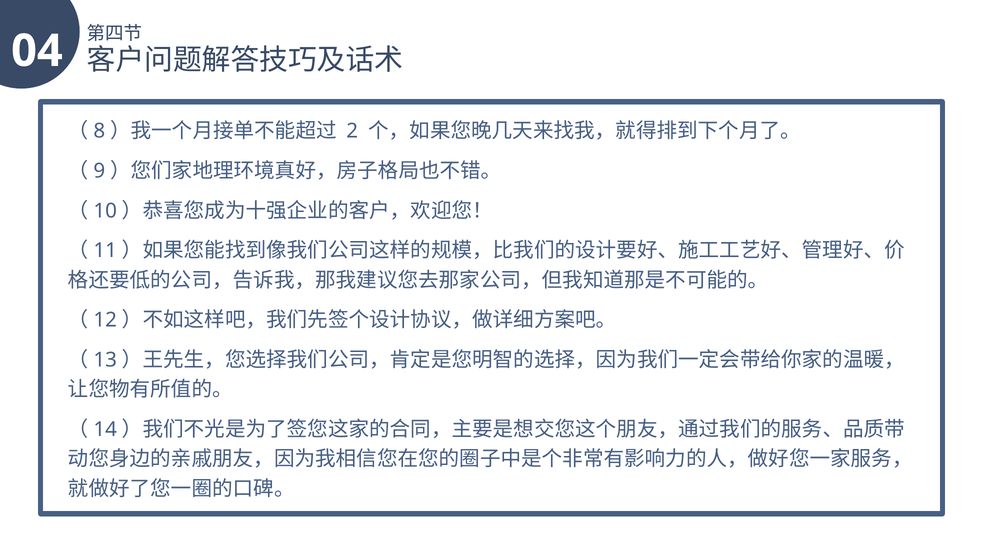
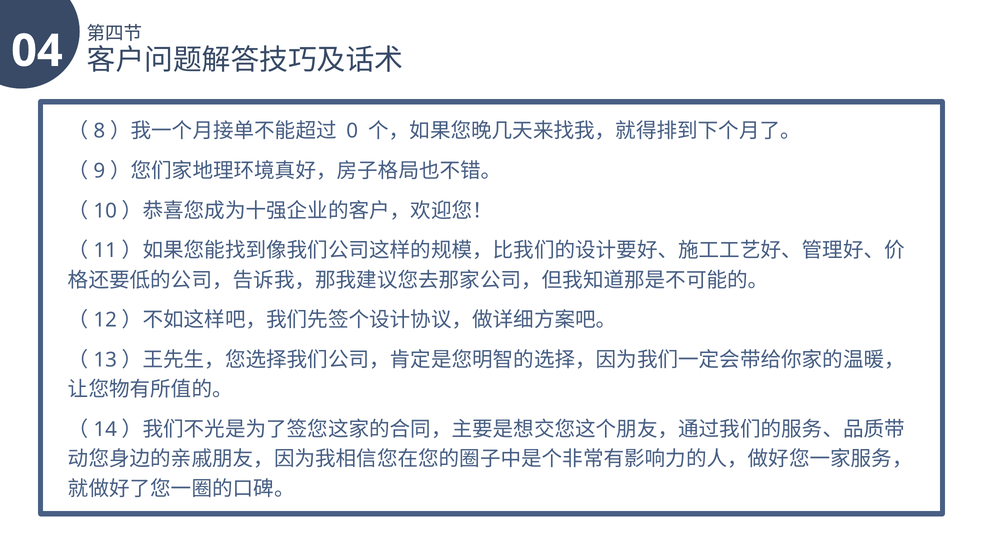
2: 2 -> 0
